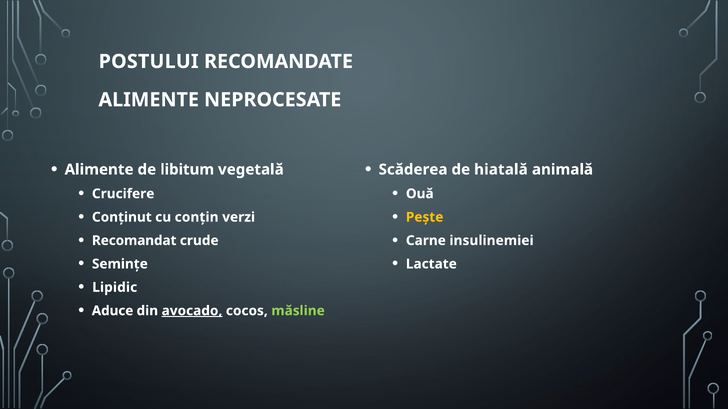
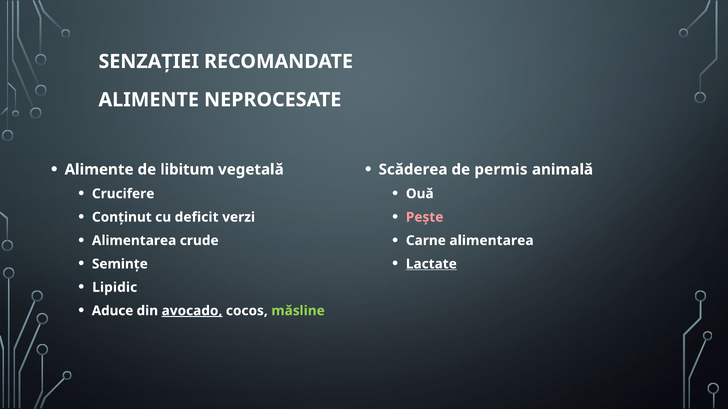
POSTULUI: POSTULUI -> SENZAȚIEI
hiatală: hiatală -> permis
conțin: conțin -> deficit
Pește colour: yellow -> pink
Recomandat at (134, 241): Recomandat -> Alimentarea
Carne insulinemiei: insulinemiei -> alimentarea
Lactate underline: none -> present
